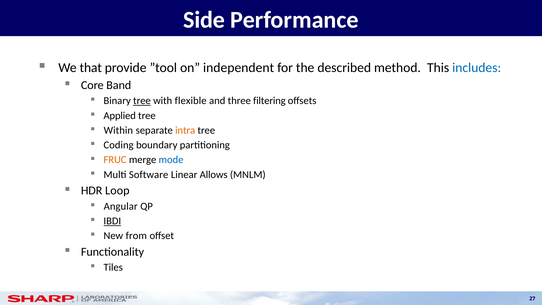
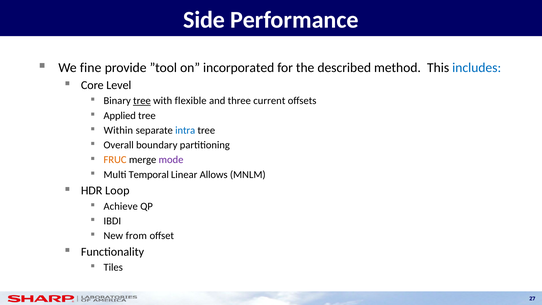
that: that -> fine
independent: independent -> incorporated
Band: Band -> Level
filtering: filtering -> current
intra colour: orange -> blue
Coding: Coding -> Overall
mode colour: blue -> purple
Software: Software -> Temporal
Angular: Angular -> Achieve
IBDI underline: present -> none
